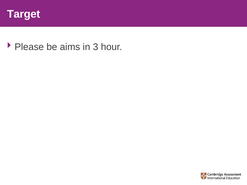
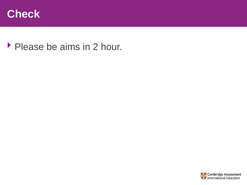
Target: Target -> Check
3: 3 -> 2
